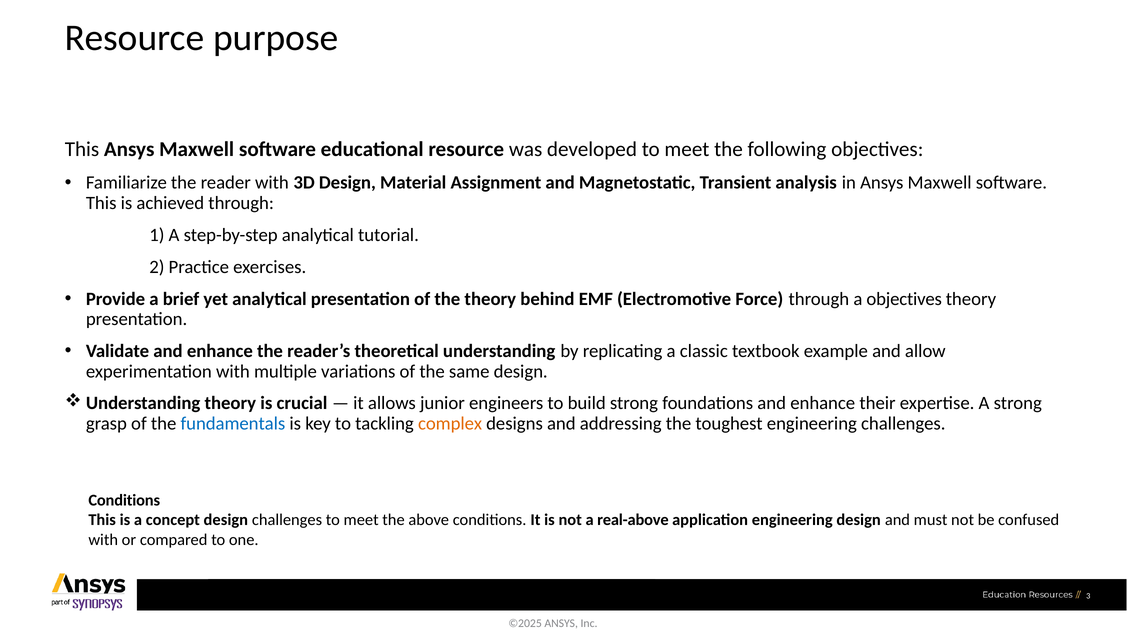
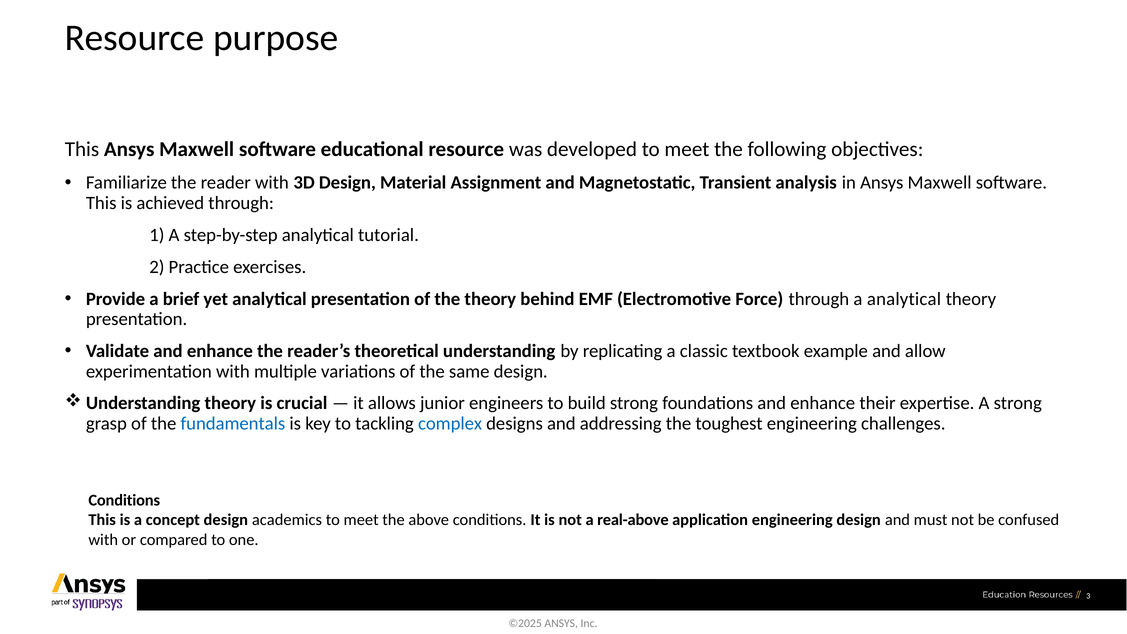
a objectives: objectives -> analytical
complex colour: orange -> blue
design challenges: challenges -> academics
